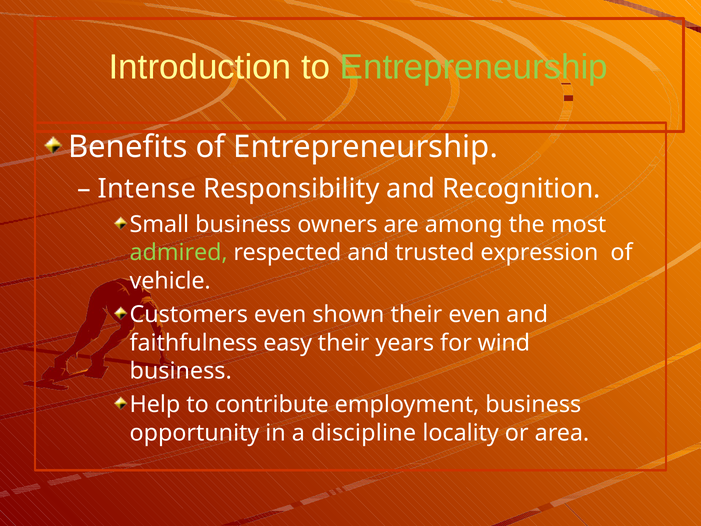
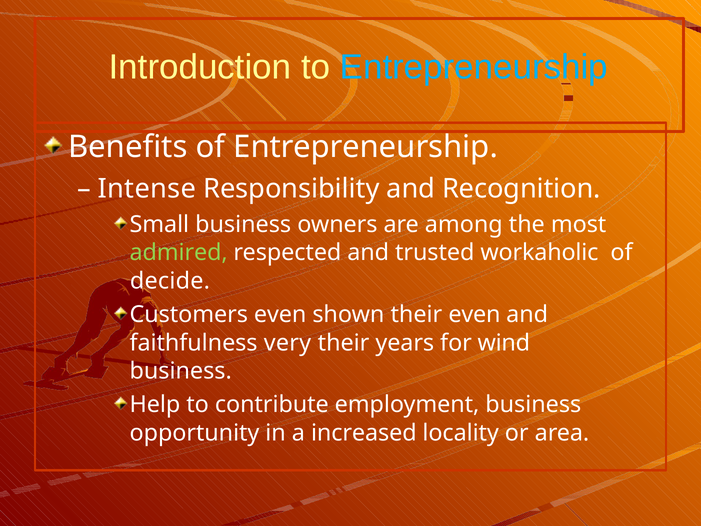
Entrepreneurship at (474, 67) colour: light green -> light blue
expression: expression -> workaholic
vehicle: vehicle -> decide
easy: easy -> very
discipline: discipline -> increased
